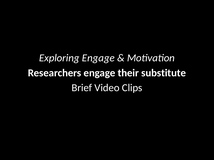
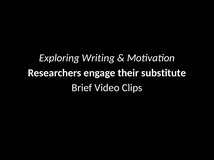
Exploring Engage: Engage -> Writing
